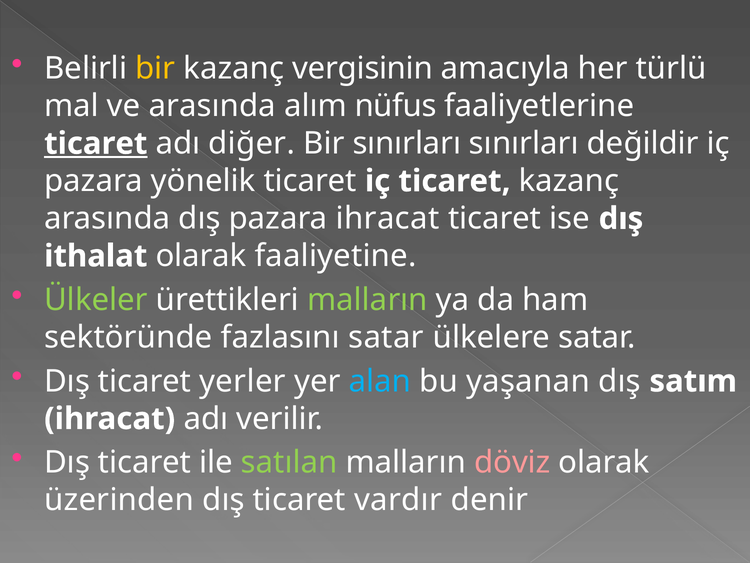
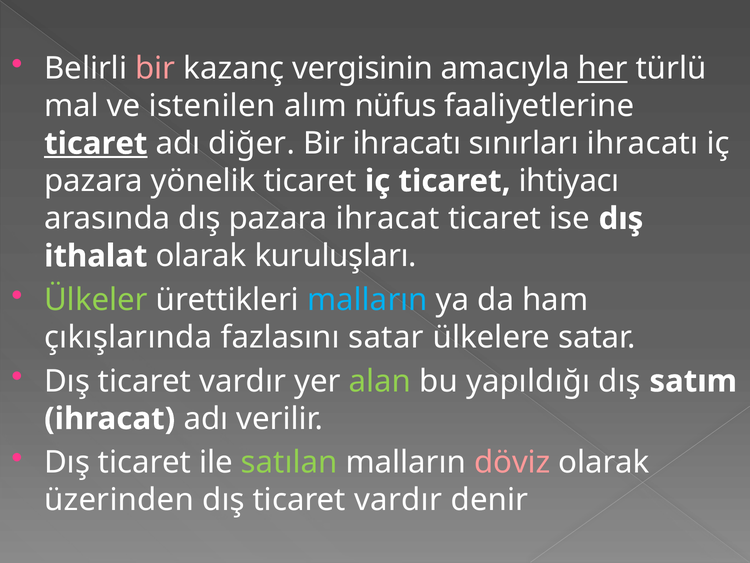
bir at (155, 68) colour: yellow -> pink
her underline: none -> present
ve arasında: arasında -> istenilen
Bir sınırları: sınırları -> ihracatı
sınırları değildir: değildir -> ihracatı
ticaret kazanç: kazanç -> ihtiyacı
faaliyetine: faaliyetine -> kuruluşları
malların at (367, 300) colour: light green -> light blue
sektöründe: sektöründe -> çıkışlarında
yerler at (243, 381): yerler -> vardır
alan colour: light blue -> light green
yaşanan: yaşanan -> yapıldığı
